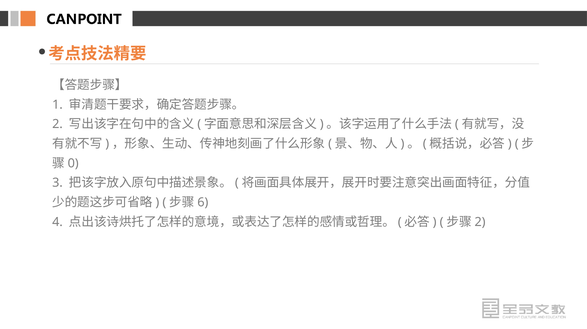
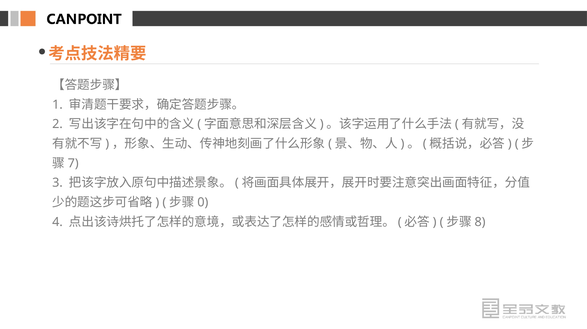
0: 0 -> 7
6: 6 -> 0
2 at (480, 222): 2 -> 8
